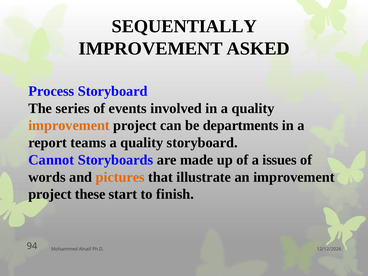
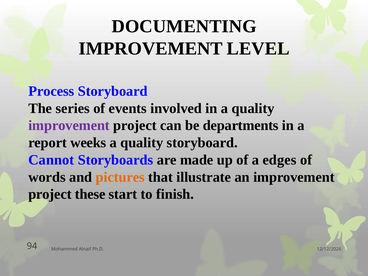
SEQUENTIALLY: SEQUENTIALLY -> DOCUMENTING
ASKED: ASKED -> LEVEL
improvement at (69, 125) colour: orange -> purple
teams: teams -> weeks
issues: issues -> edges
